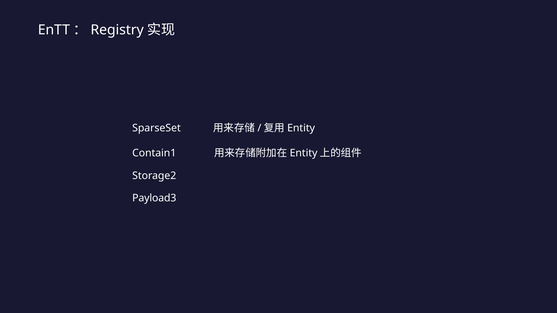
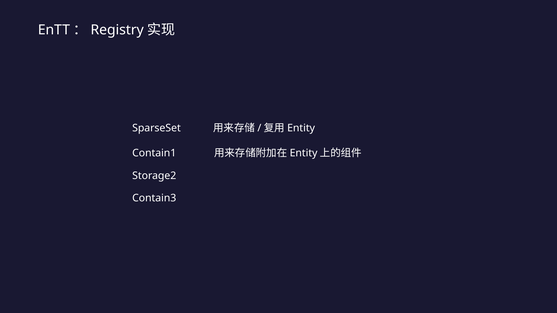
Payload3: Payload3 -> Contain3
